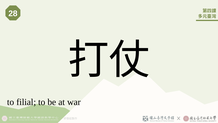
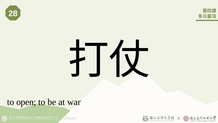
filial: filial -> open
